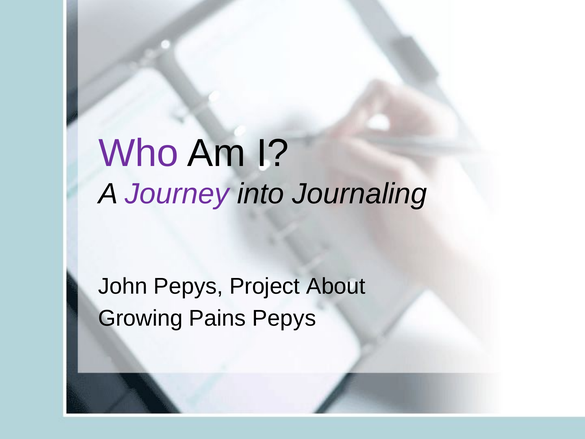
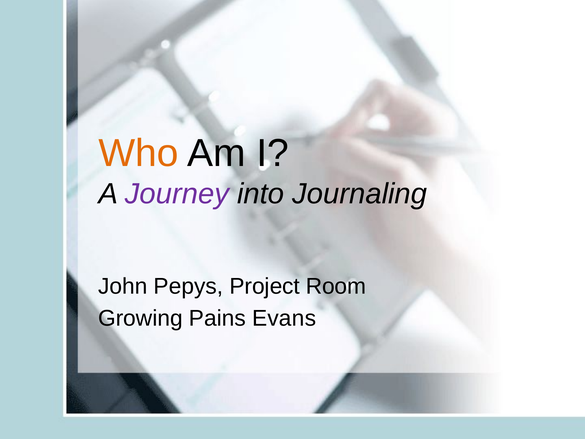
Who colour: purple -> orange
About: About -> Room
Pains Pepys: Pepys -> Evans
